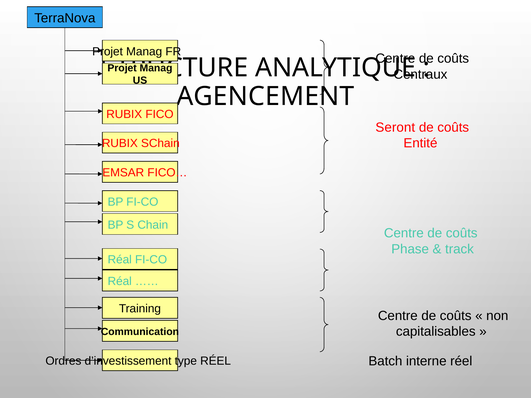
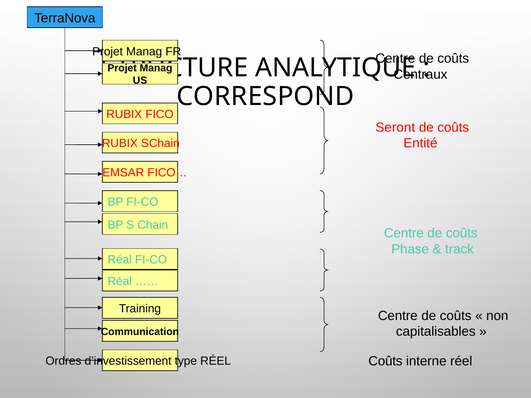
AGENCEMENT: AGENCEMENT -> CORRESPOND
Batch at (385, 361): Batch -> Coûts
